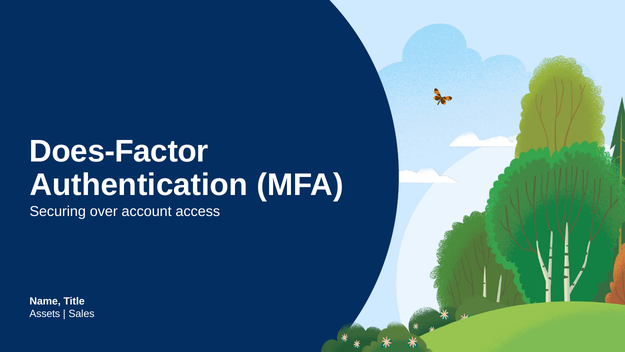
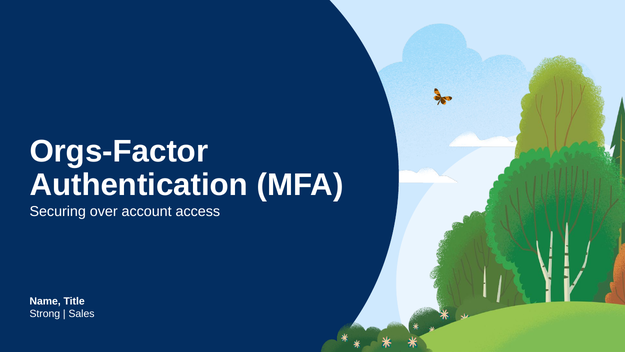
Does-Factor: Does-Factor -> Orgs-Factor
Assets: Assets -> Strong
